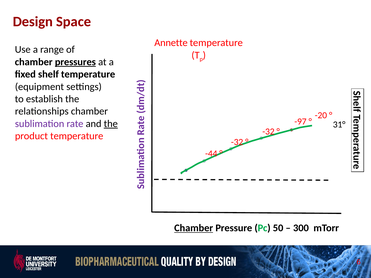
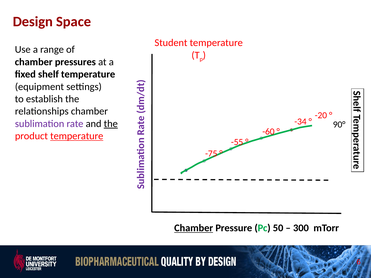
Annette: Annette -> Student
pressures underline: present -> none
-97: -97 -> -34
31°: 31° -> 90°
-32 at (268, 132): -32 -> -60
temperature at (77, 136) underline: none -> present
-32 at (237, 142): -32 -> -55
-44: -44 -> -75
